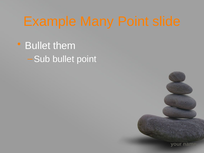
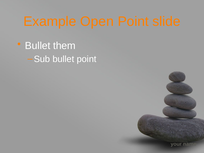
Many: Many -> Open
